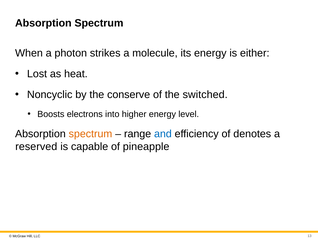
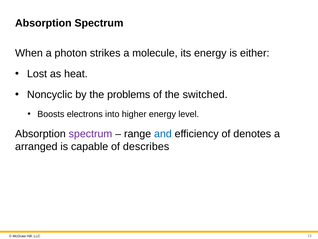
conserve: conserve -> problems
spectrum at (90, 134) colour: orange -> purple
reserved: reserved -> arranged
pineapple: pineapple -> describes
